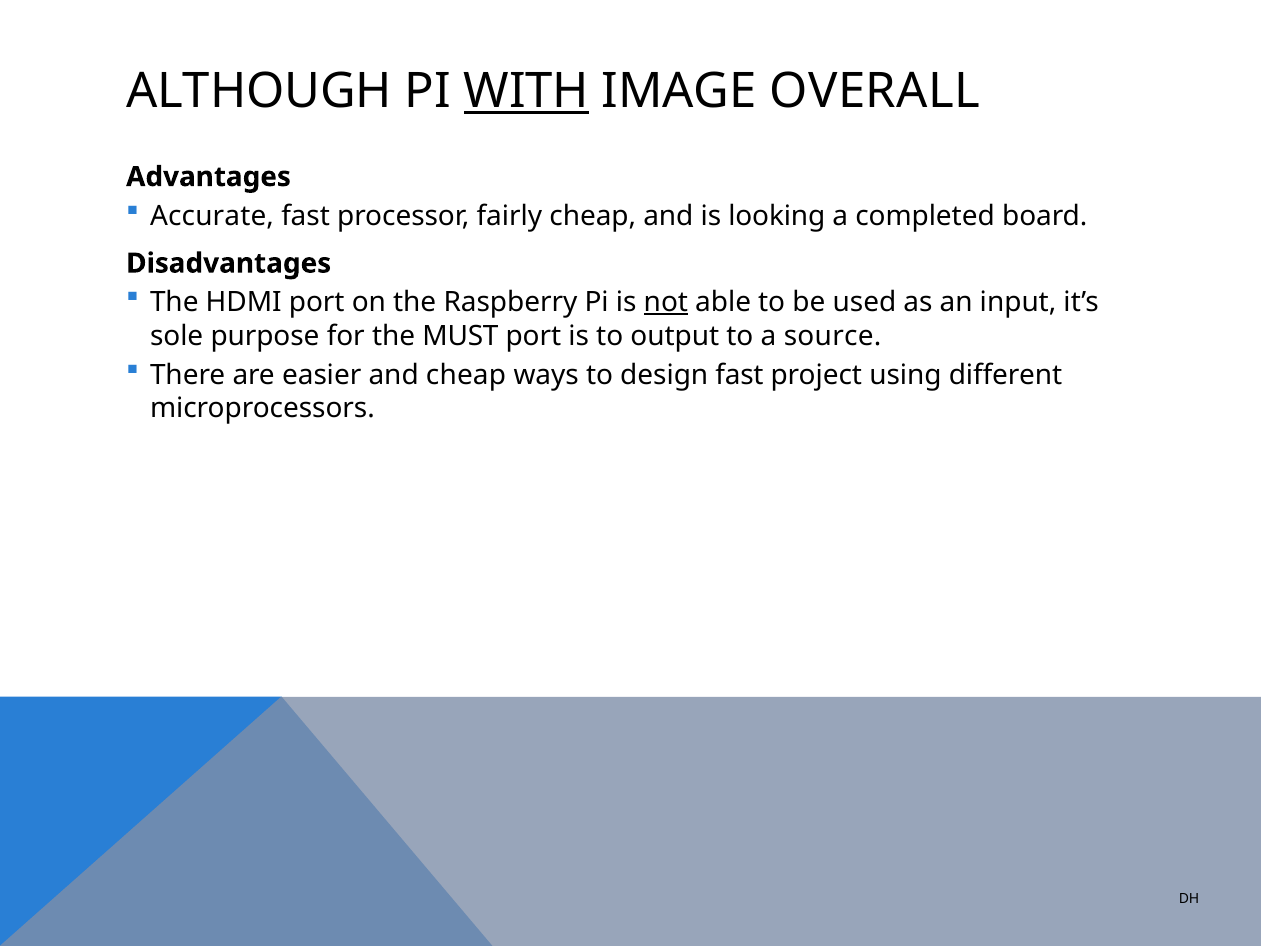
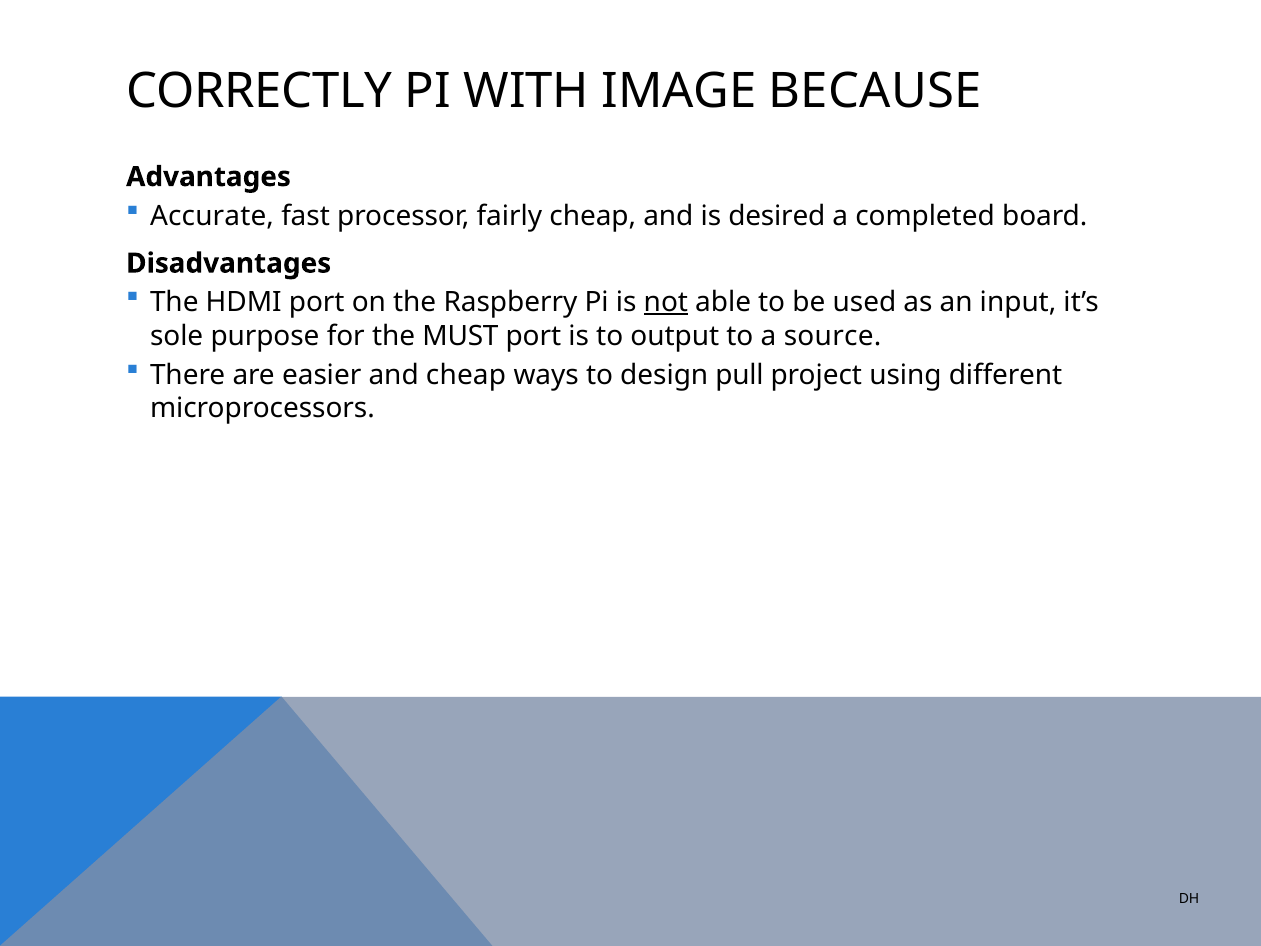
ALTHOUGH: ALTHOUGH -> CORRECTLY
WITH underline: present -> none
OVERALL: OVERALL -> BECAUSE
looking: looking -> desired
design fast: fast -> pull
